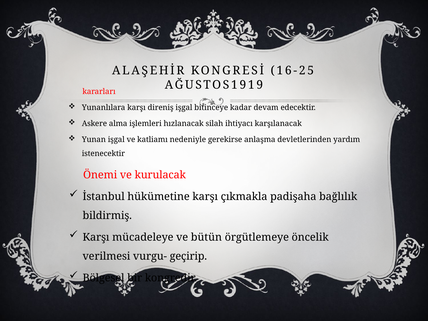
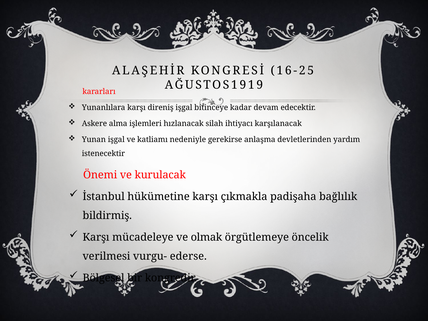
bütün: bütün -> olmak
geçirip: geçirip -> ederse
